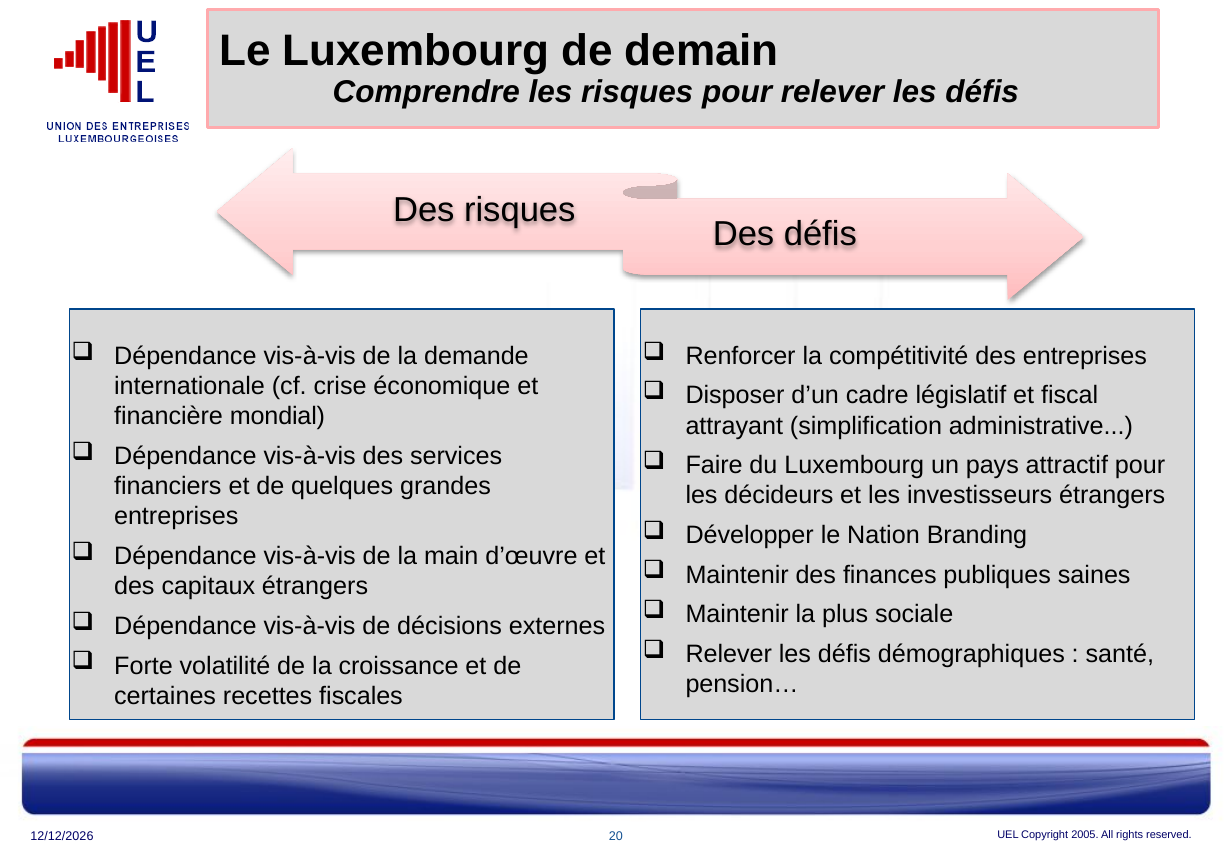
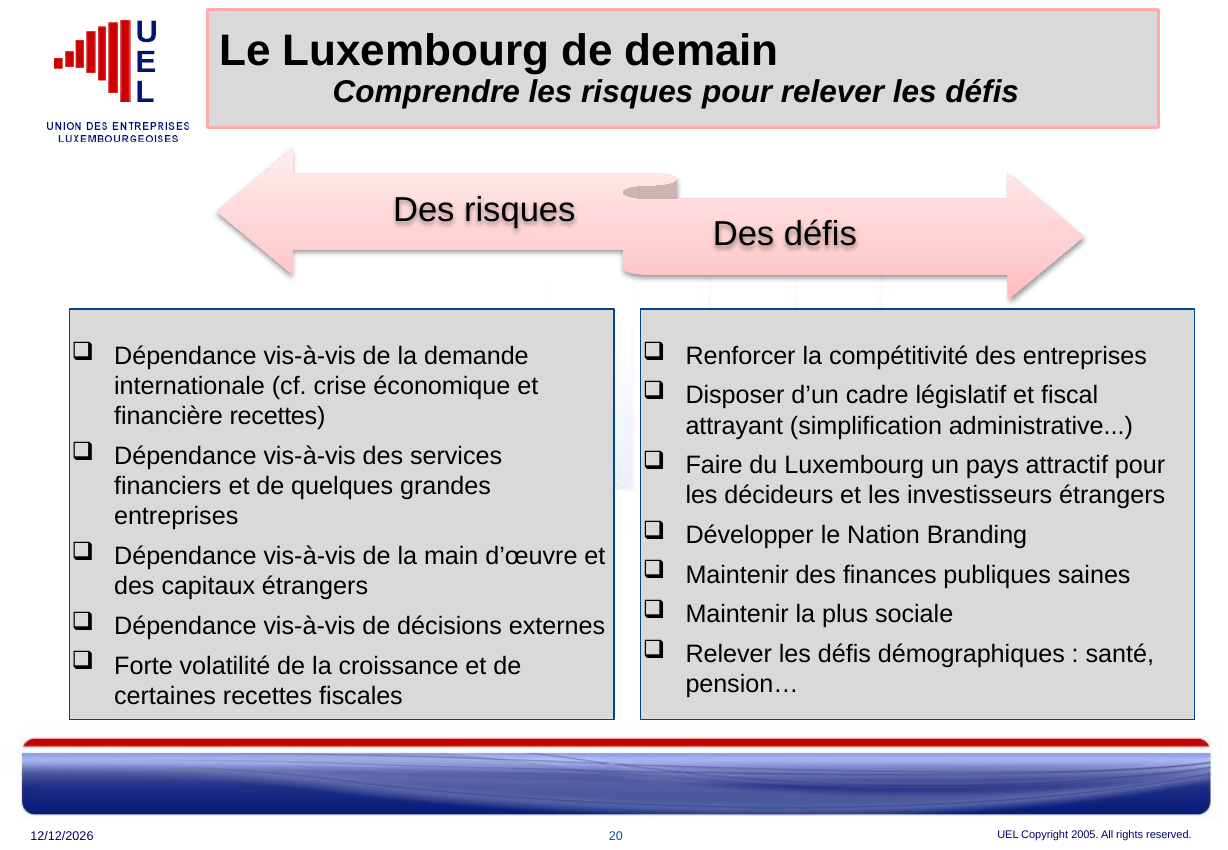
financière mondial: mondial -> recettes
